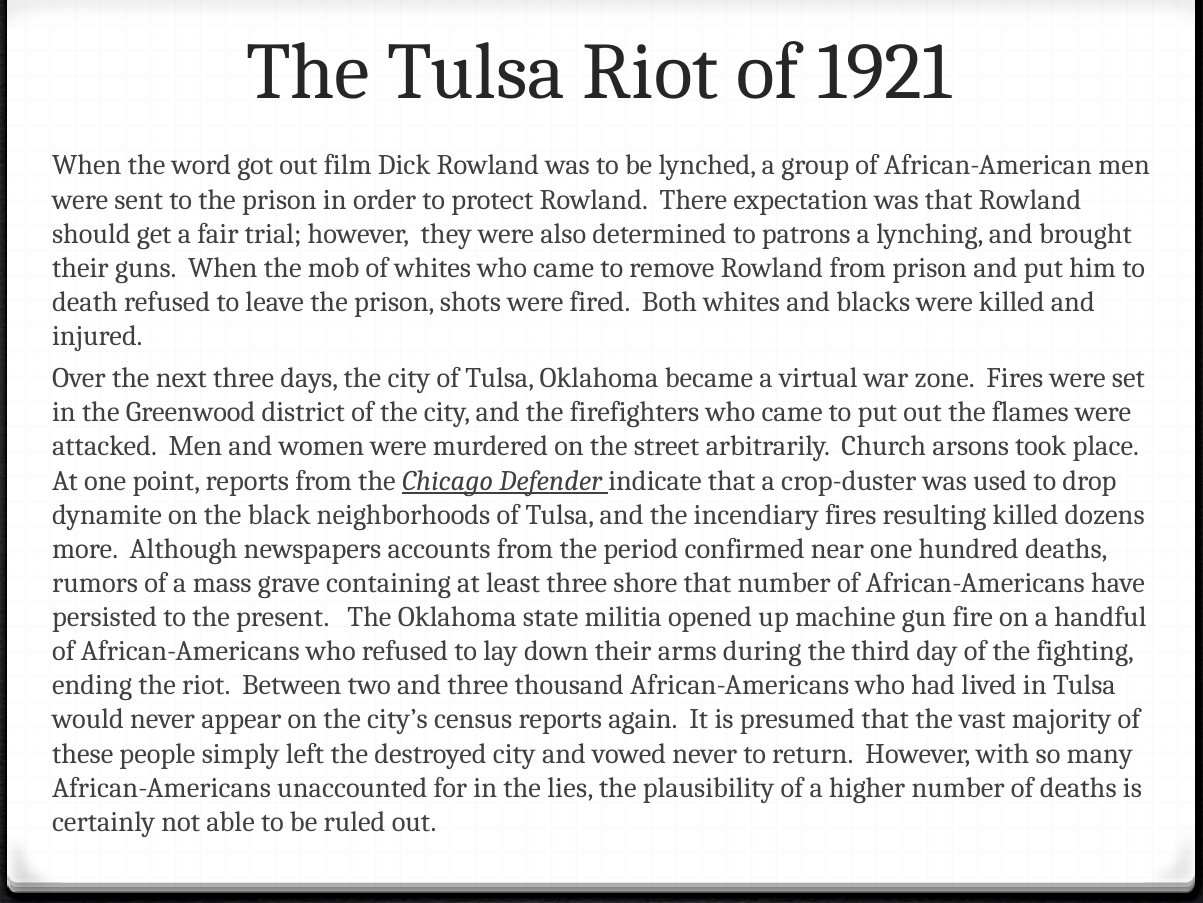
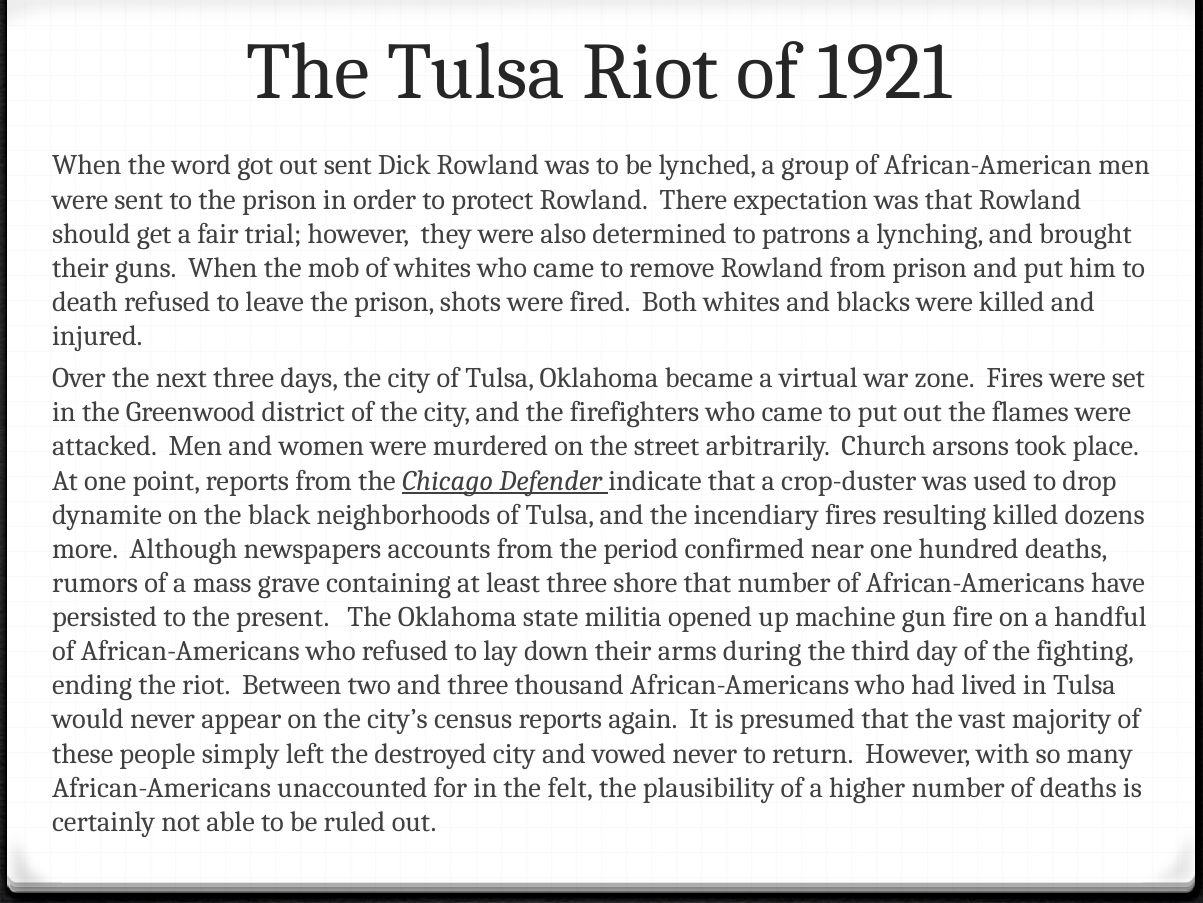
out film: film -> sent
lies: lies -> felt
